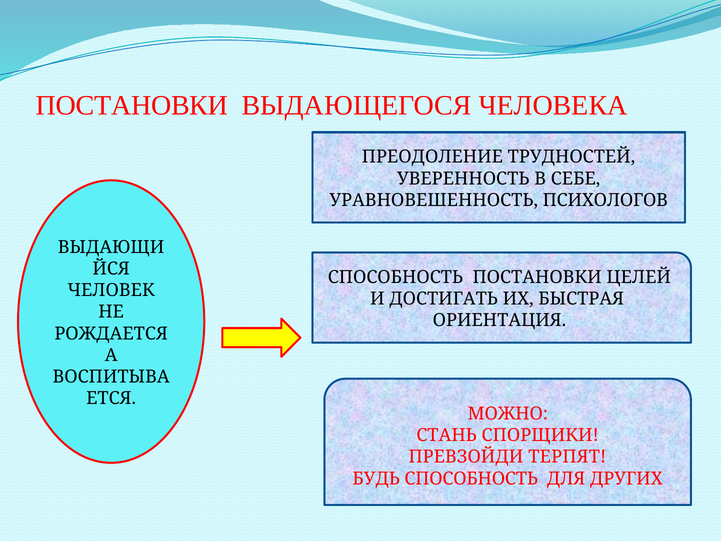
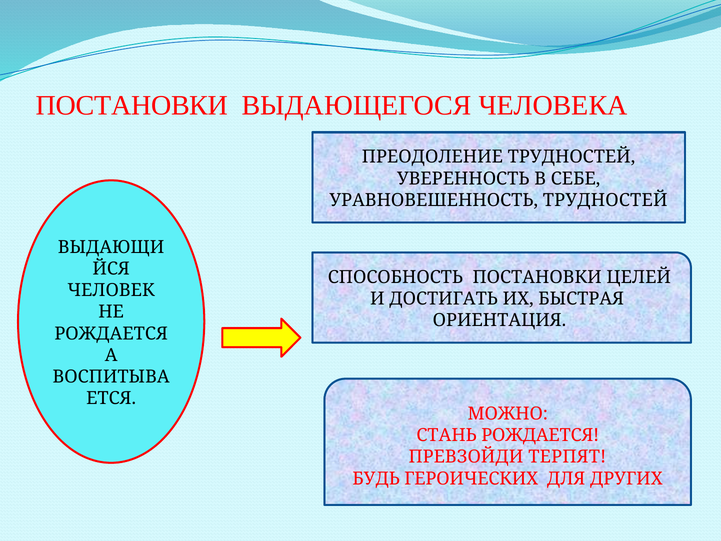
УРАВНОВЕШЕННОСТЬ ПСИХОЛОГОВ: ПСИХОЛОГОВ -> ТРУДНОСТЕЙ
СТАНЬ СПОРЩИКИ: СПОРЩИКИ -> РОЖДАЕТСЯ
БУДЬ СПОСОБНОСТЬ: СПОСОБНОСТЬ -> ГЕРОИЧЕСКИХ
